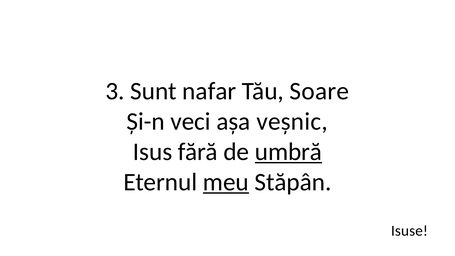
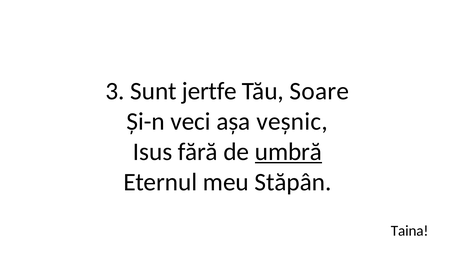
nafar: nafar -> jertfe
meu underline: present -> none
Isuse: Isuse -> Taina
